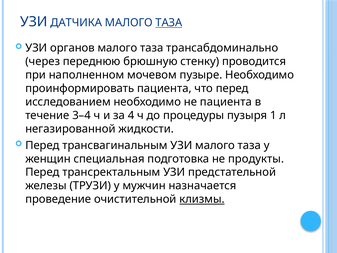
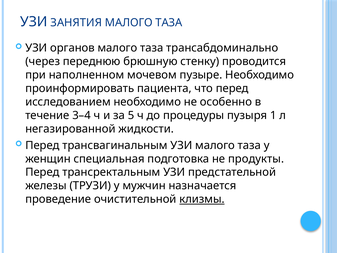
ДАТЧИКА: ДАТЧИКА -> ЗАНЯТИЯ
ТАЗА at (169, 23) underline: present -> none
не пациента: пациента -> особенно
4: 4 -> 5
